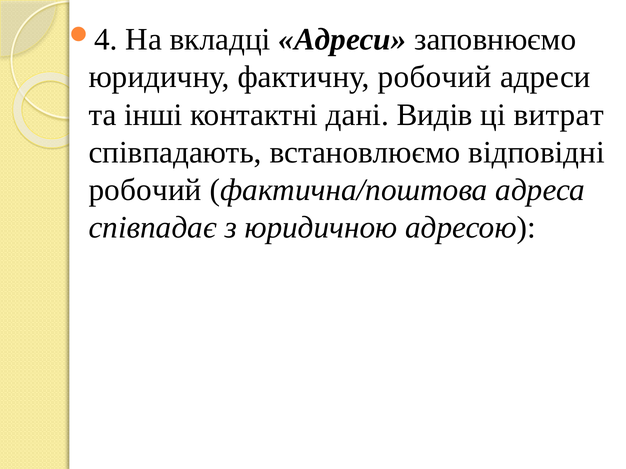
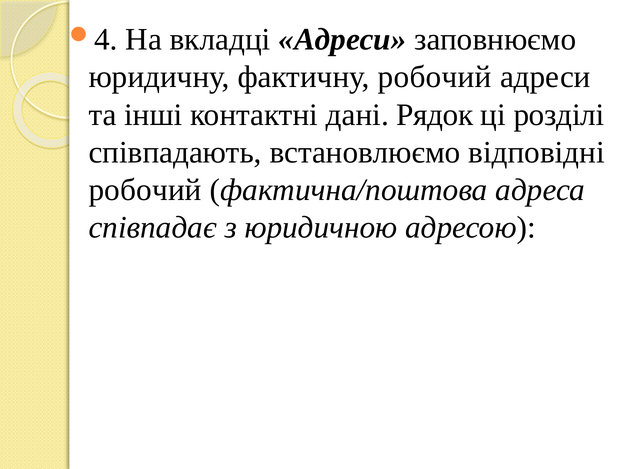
Видів: Видів -> Рядок
витрат: витрат -> розділі
